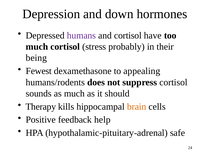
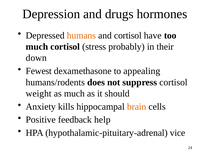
down: down -> drugs
humans colour: purple -> orange
being: being -> down
sounds: sounds -> weight
Therapy: Therapy -> Anxiety
safe: safe -> vice
